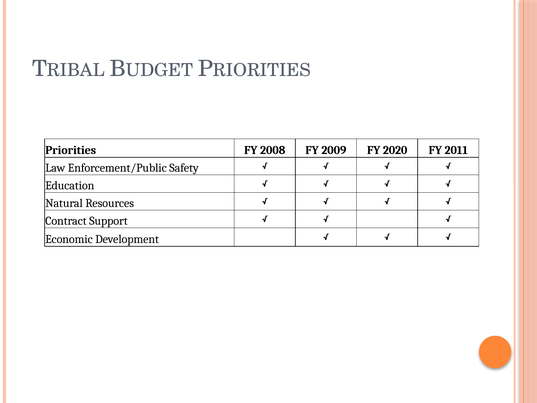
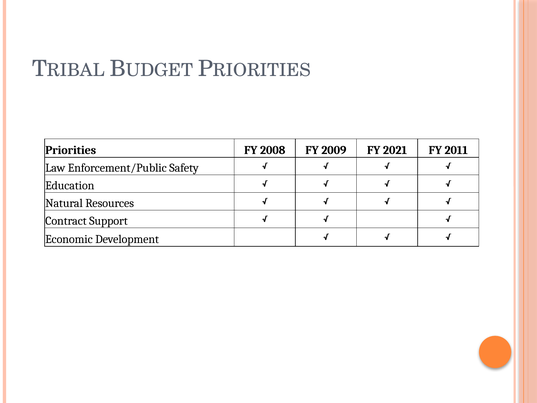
2020: 2020 -> 2021
